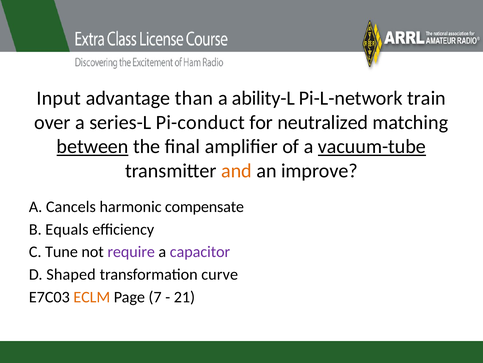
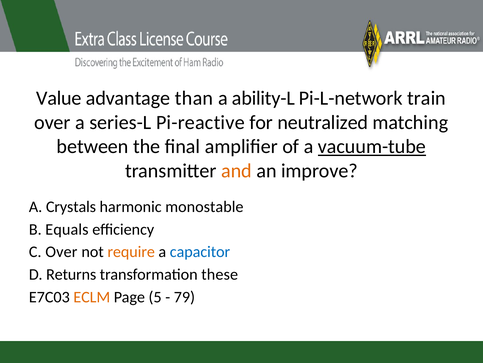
Input: Input -> Value
Pi-conduct: Pi-conduct -> Pi-reactive
between underline: present -> none
Cancels: Cancels -> Crystals
compensate: compensate -> monostable
C Tune: Tune -> Over
require colour: purple -> orange
capacitor colour: purple -> blue
Shaped: Shaped -> Returns
curve: curve -> these
7: 7 -> 5
21: 21 -> 79
